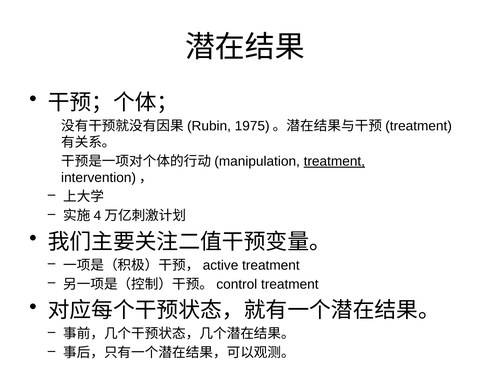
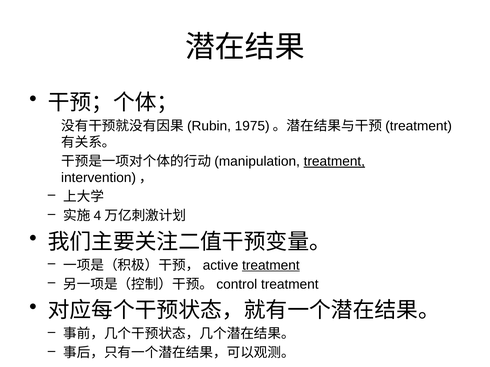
treatment at (271, 266) underline: none -> present
